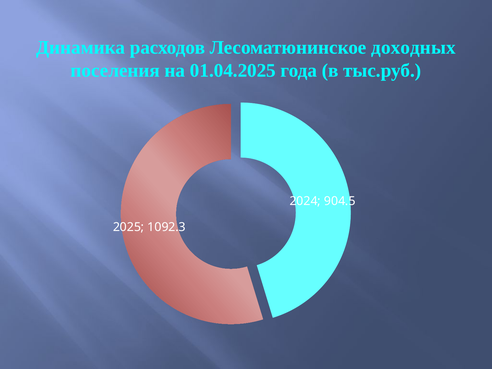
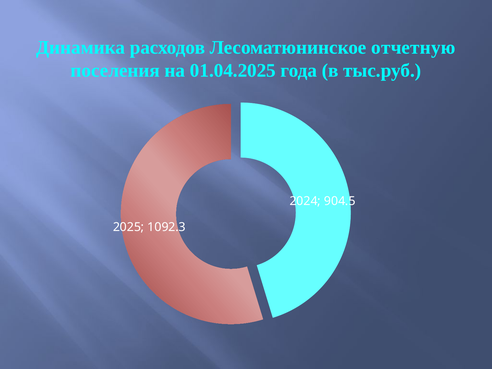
доходных: доходных -> отчетную
